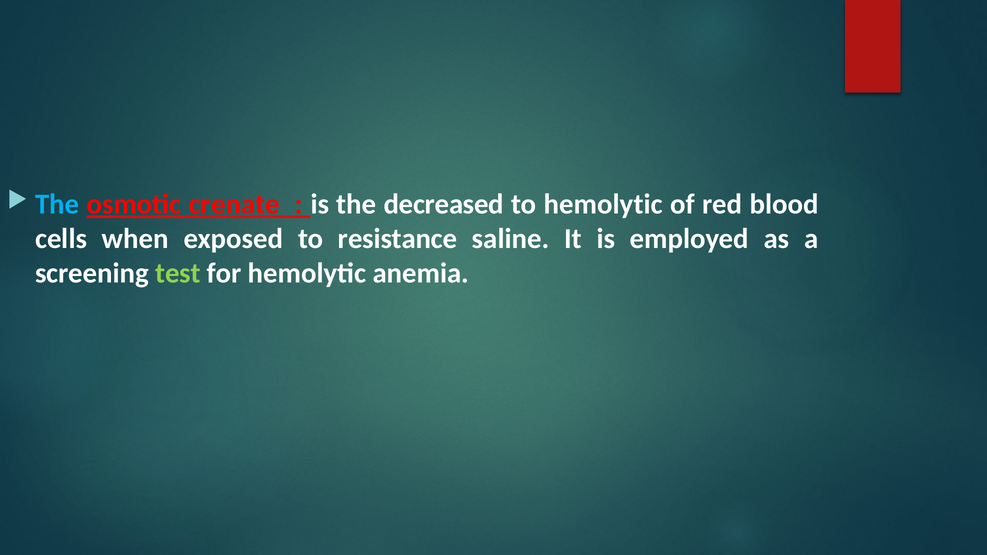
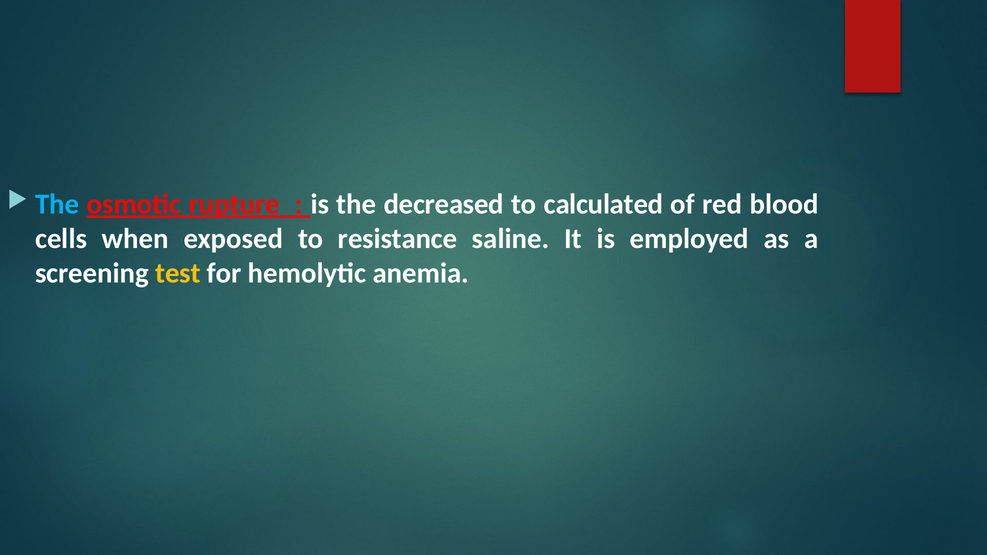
crenate: crenate -> rupture
to hemolytic: hemolytic -> calculated
test colour: light green -> yellow
